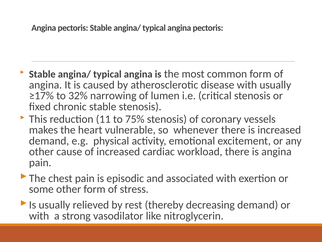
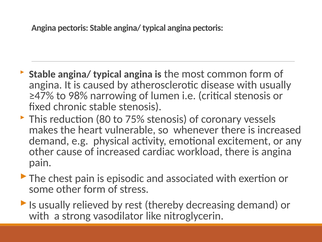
≥17%: ≥17% -> ≥47%
32%: 32% -> 98%
11: 11 -> 80
